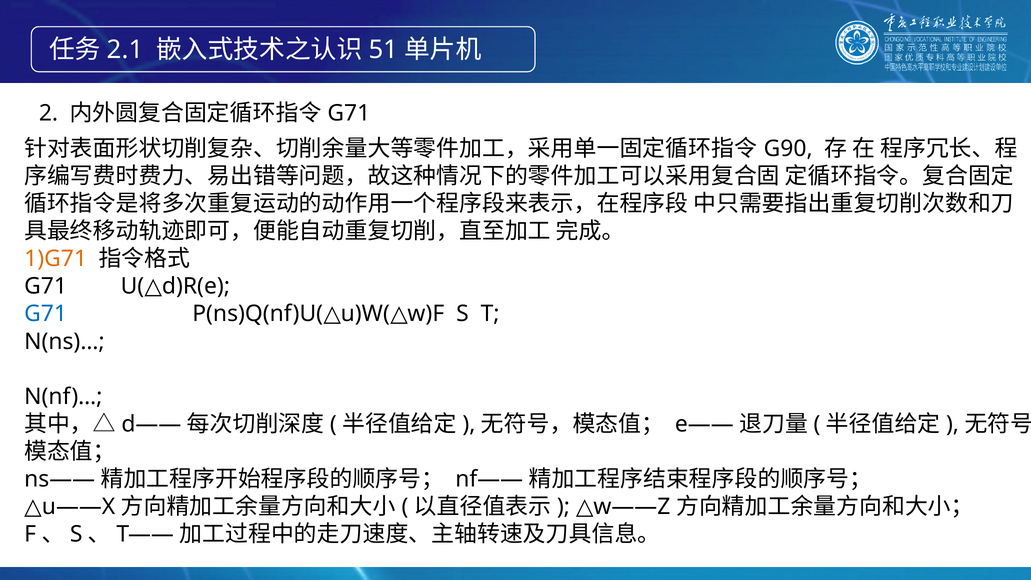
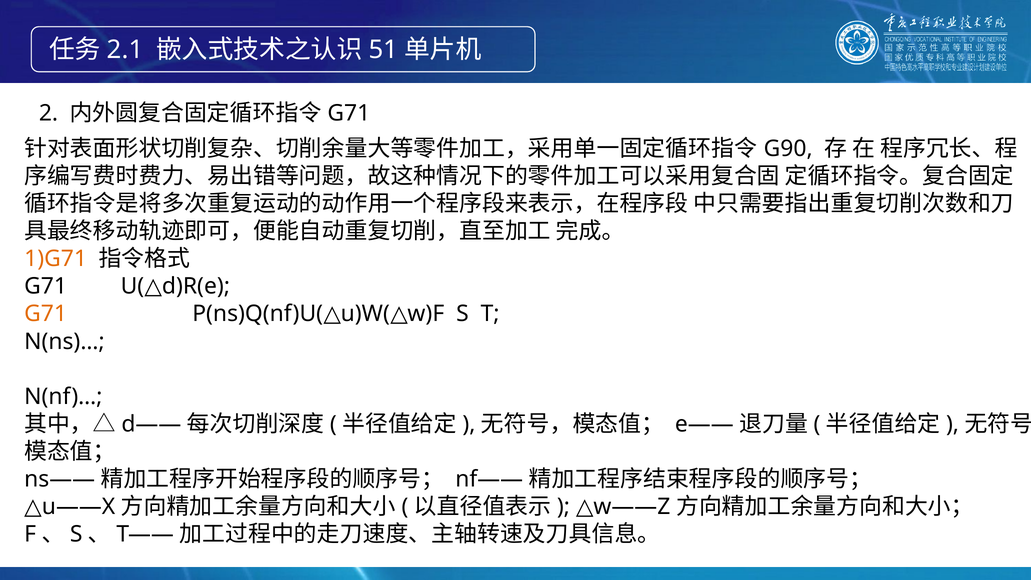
G71 at (46, 314) colour: blue -> orange
